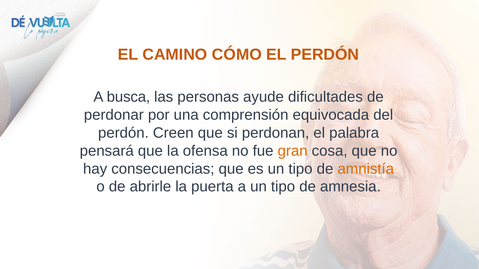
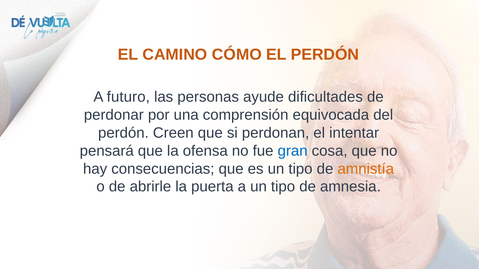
busca: busca -> futuro
palabra: palabra -> intentar
gran colour: orange -> blue
